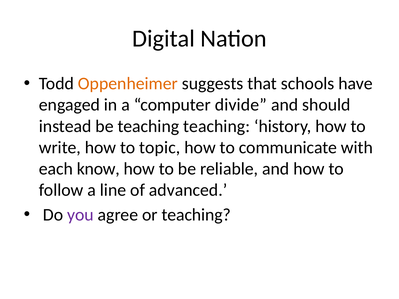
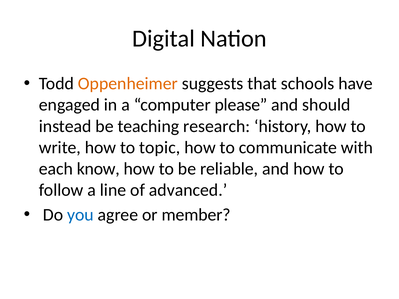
divide: divide -> please
teaching teaching: teaching -> research
you colour: purple -> blue
or teaching: teaching -> member
